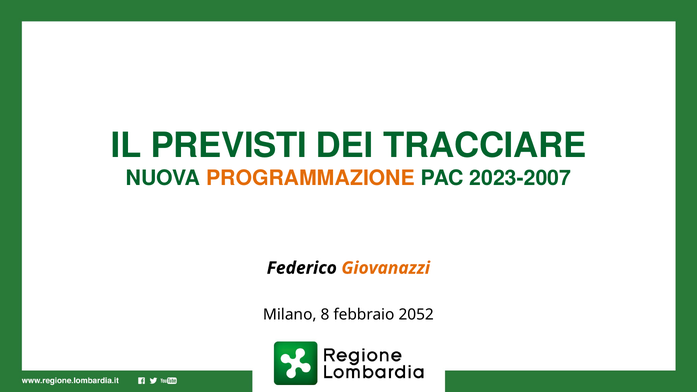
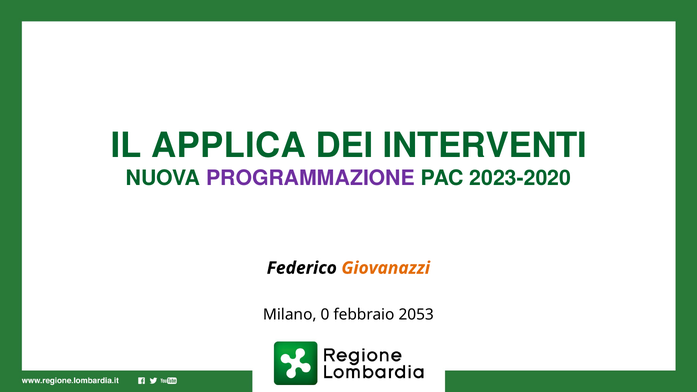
PREVISTI: PREVISTI -> APPLICA
TRACCIARE: TRACCIARE -> INTERVENTI
PROGRAMMAZIONE colour: orange -> purple
2023-2007: 2023-2007 -> 2023-2020
8: 8 -> 0
2052: 2052 -> 2053
